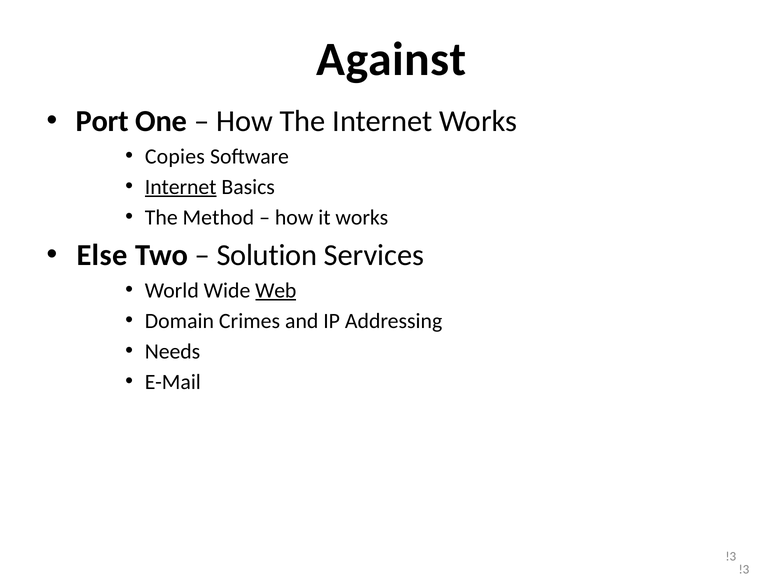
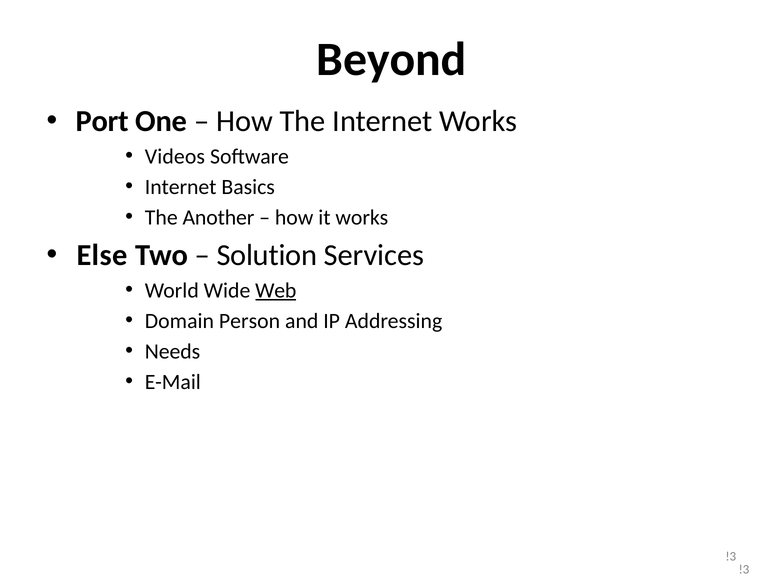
Against: Against -> Beyond
Copies: Copies -> Videos
Internet at (181, 187) underline: present -> none
Method: Method -> Another
Crimes: Crimes -> Person
